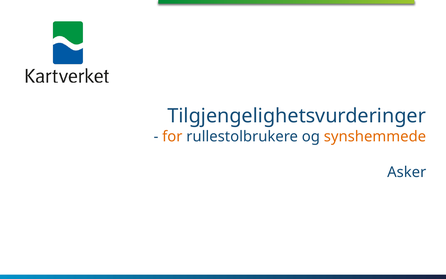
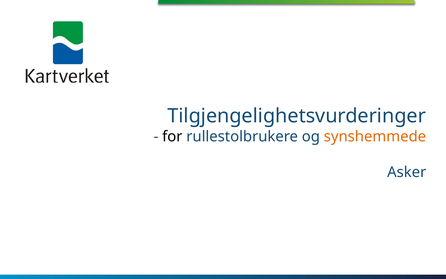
for colour: orange -> black
